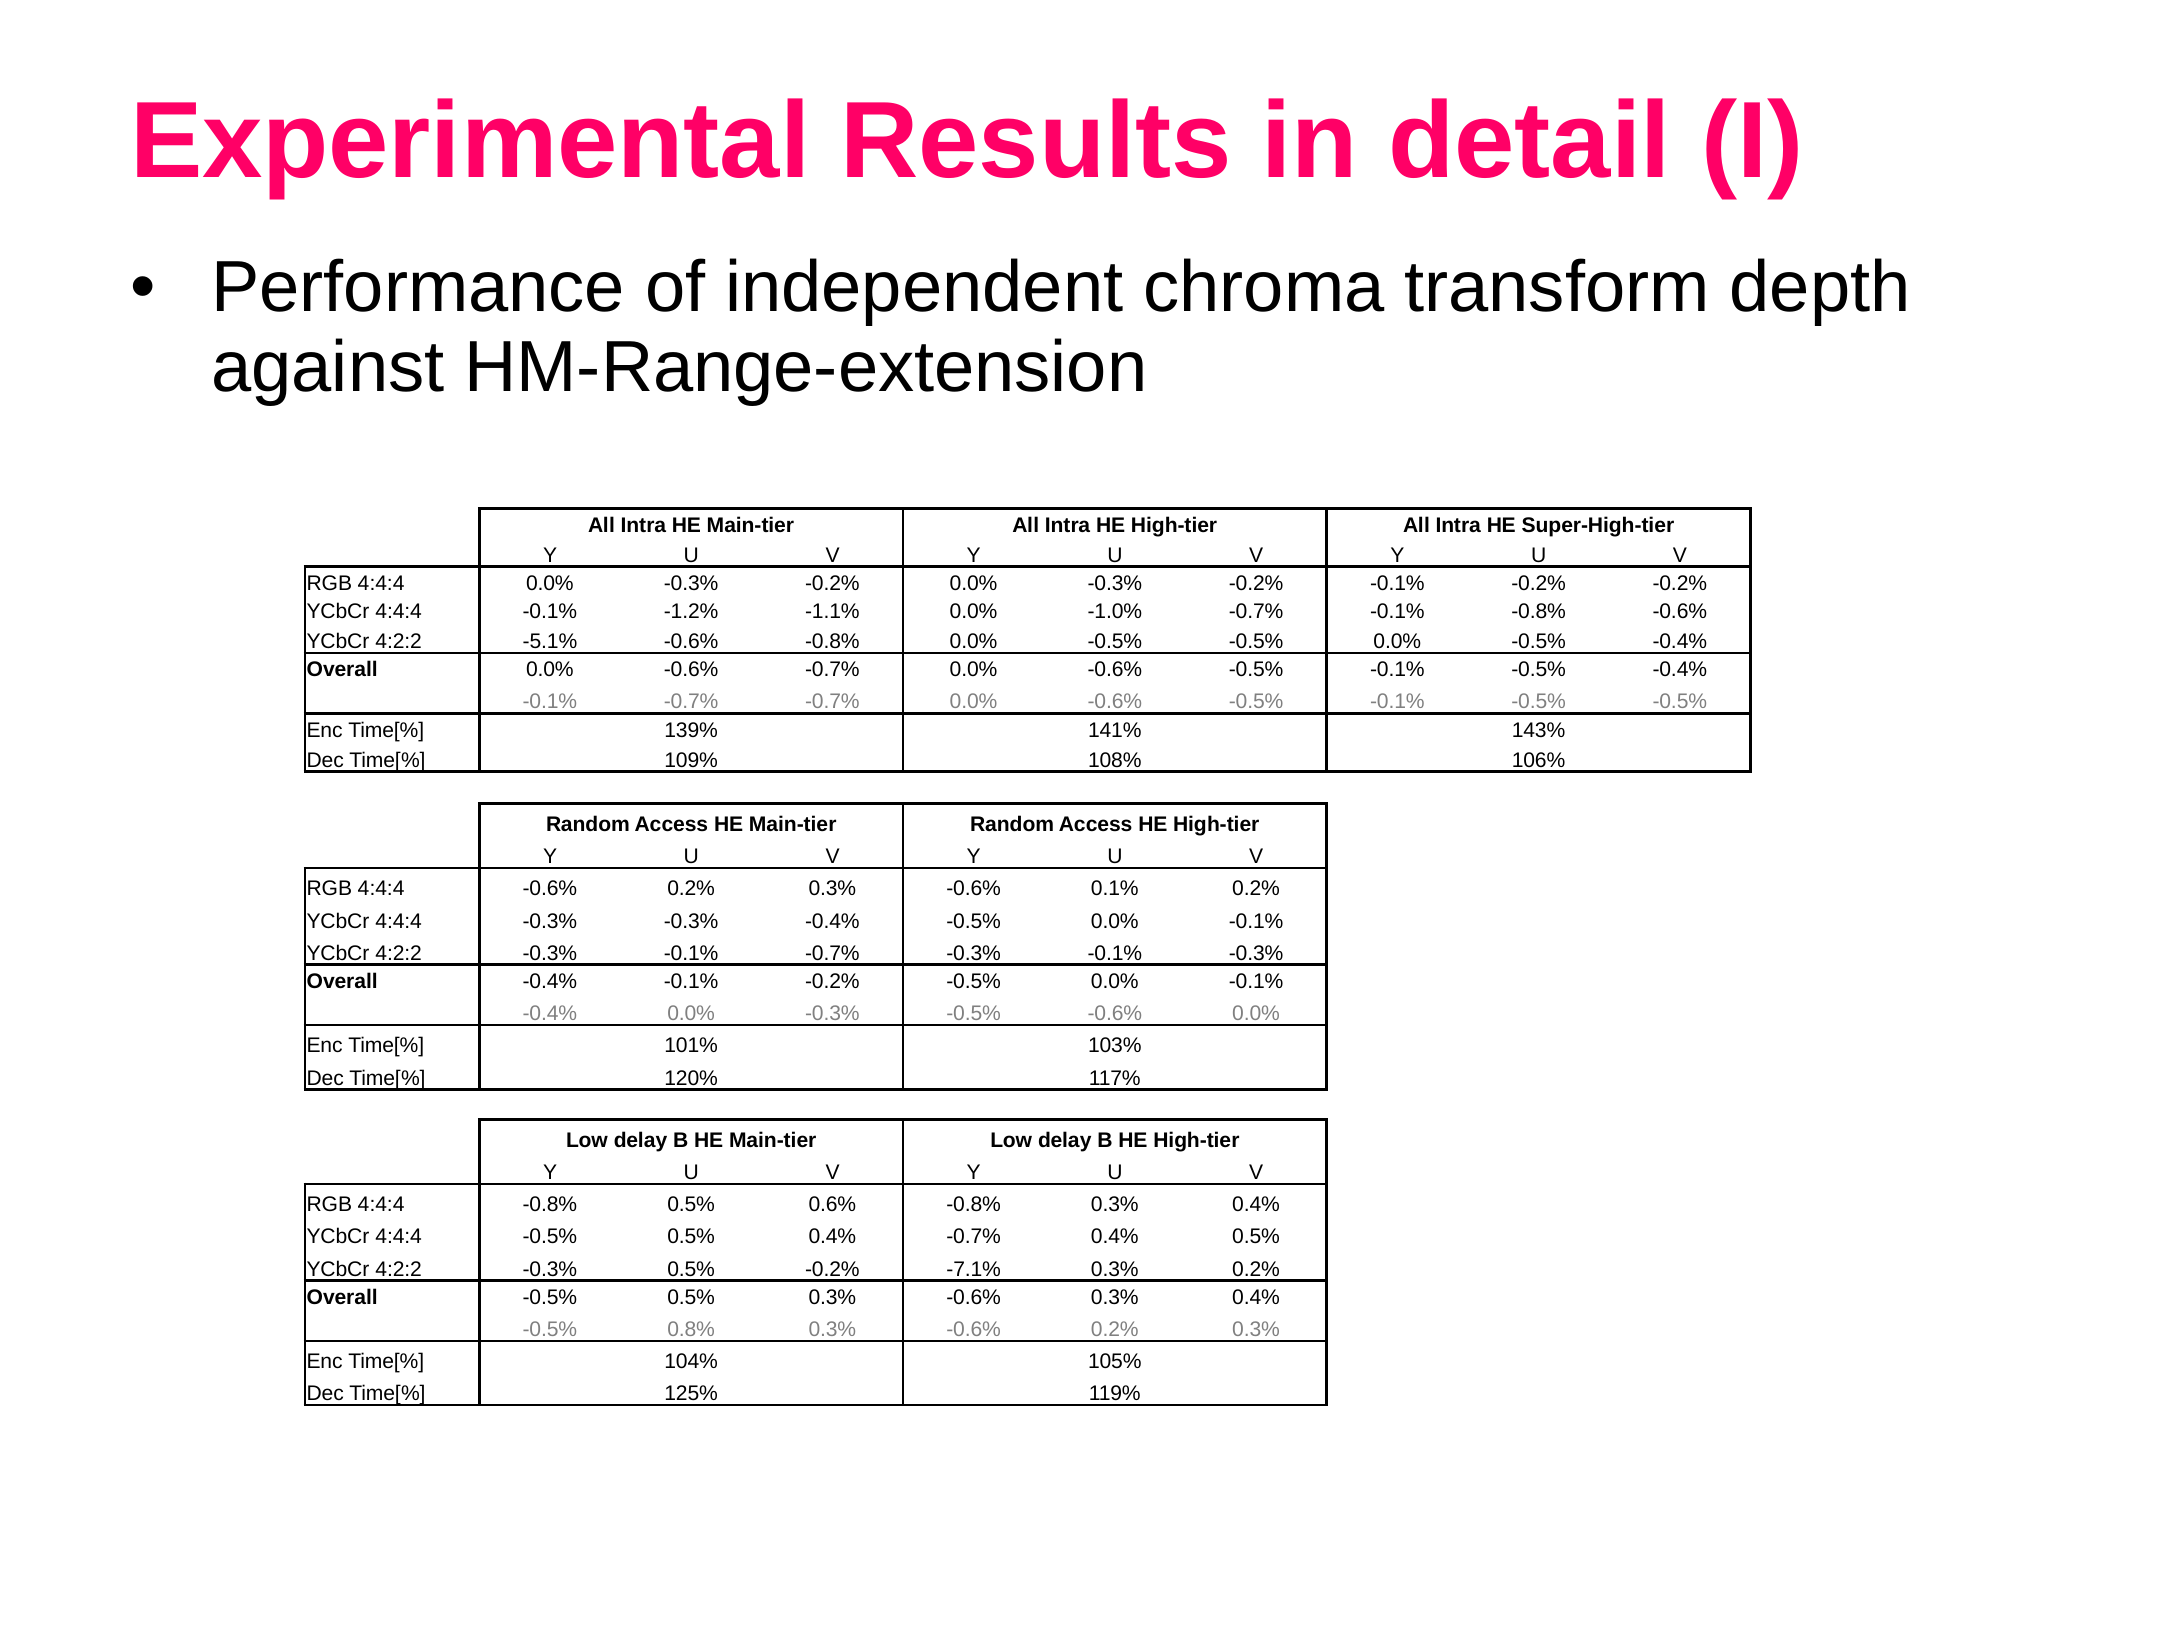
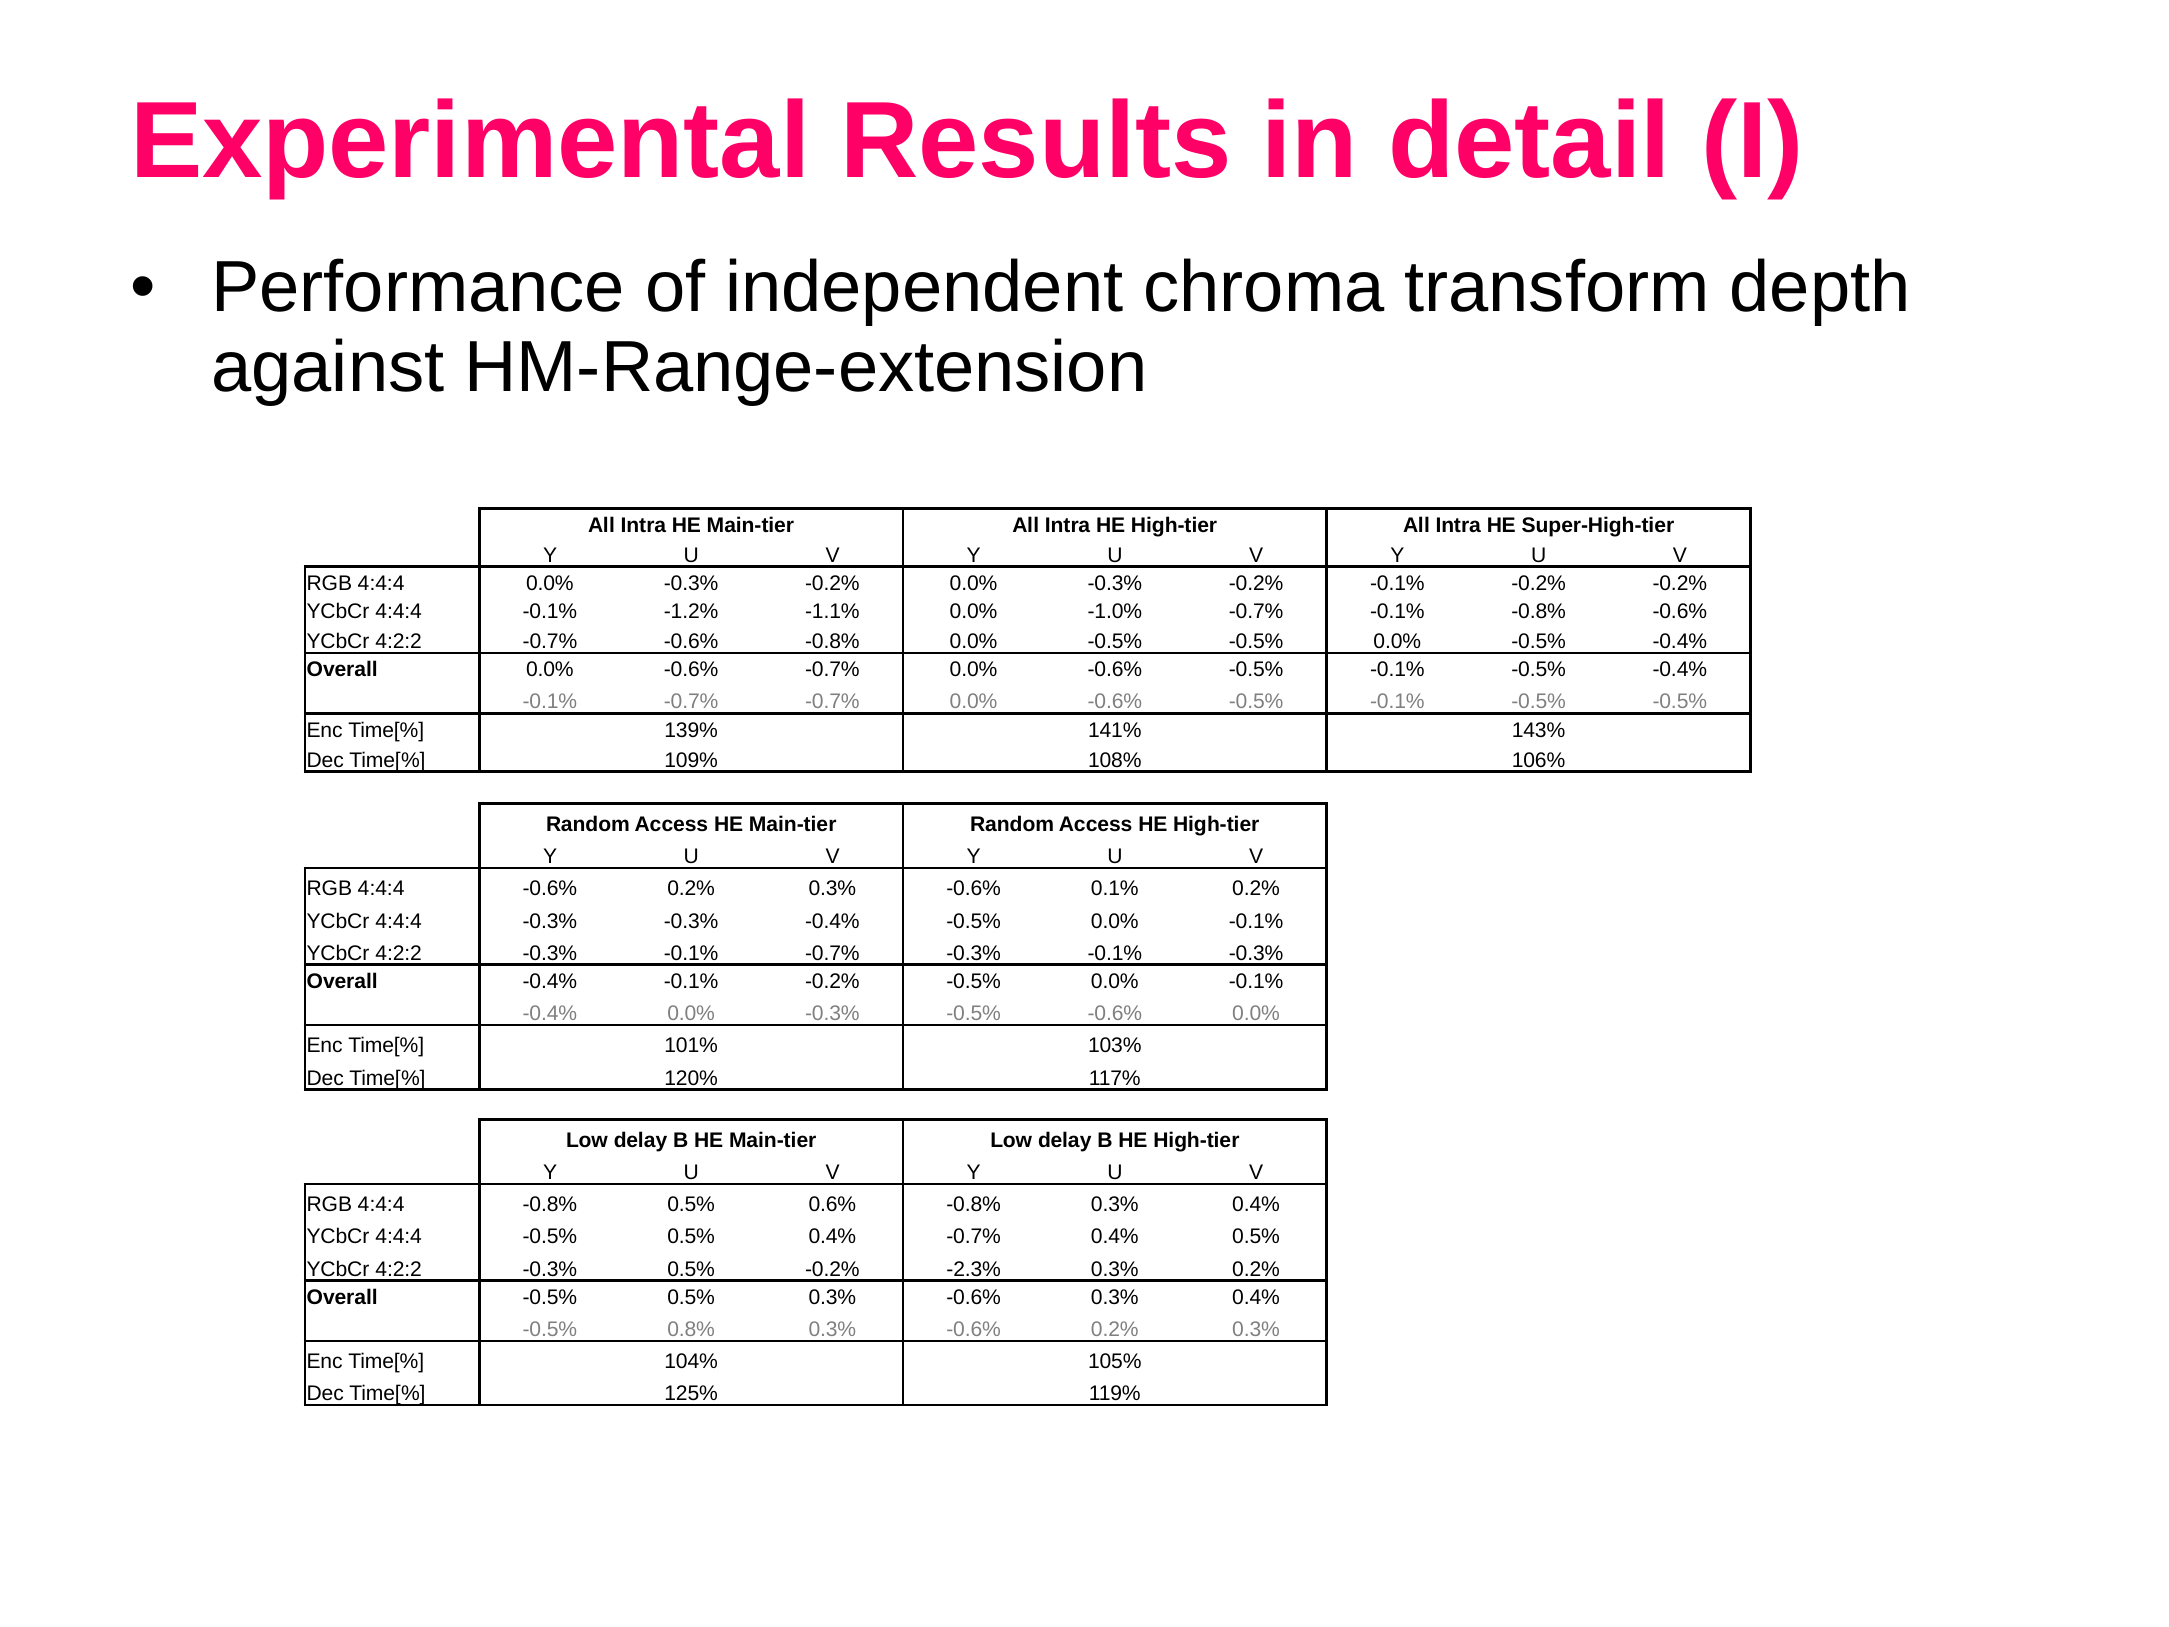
4:2:2 -5.1%: -5.1% -> -0.7%
-7.1%: -7.1% -> -2.3%
